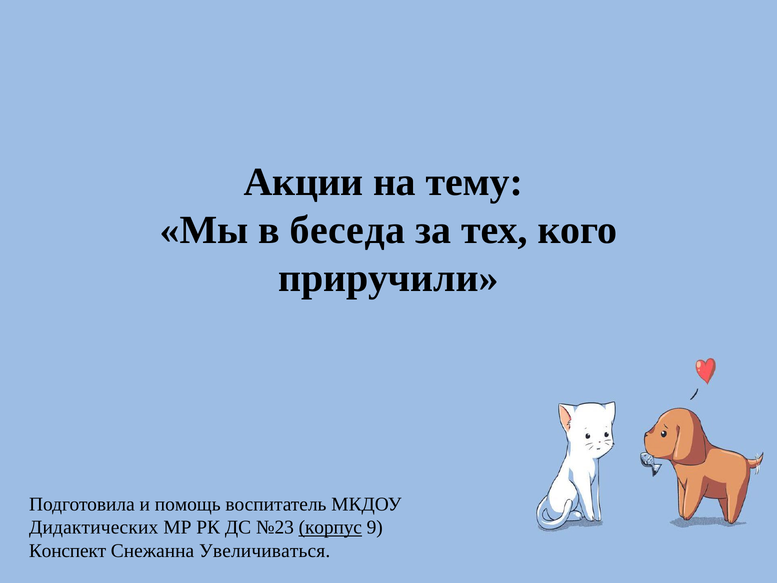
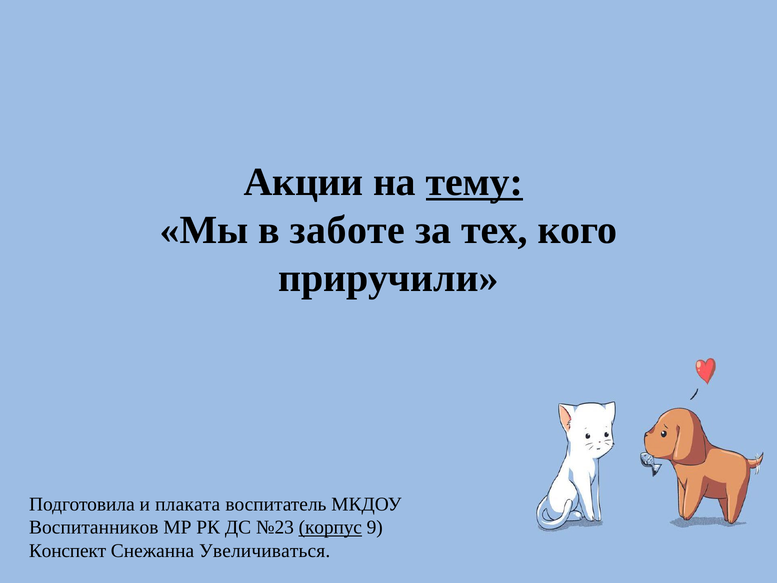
тему underline: none -> present
беседа: беседа -> заботе
помощь: помощь -> плаката
Дидактических: Дидактических -> Воспитанников
